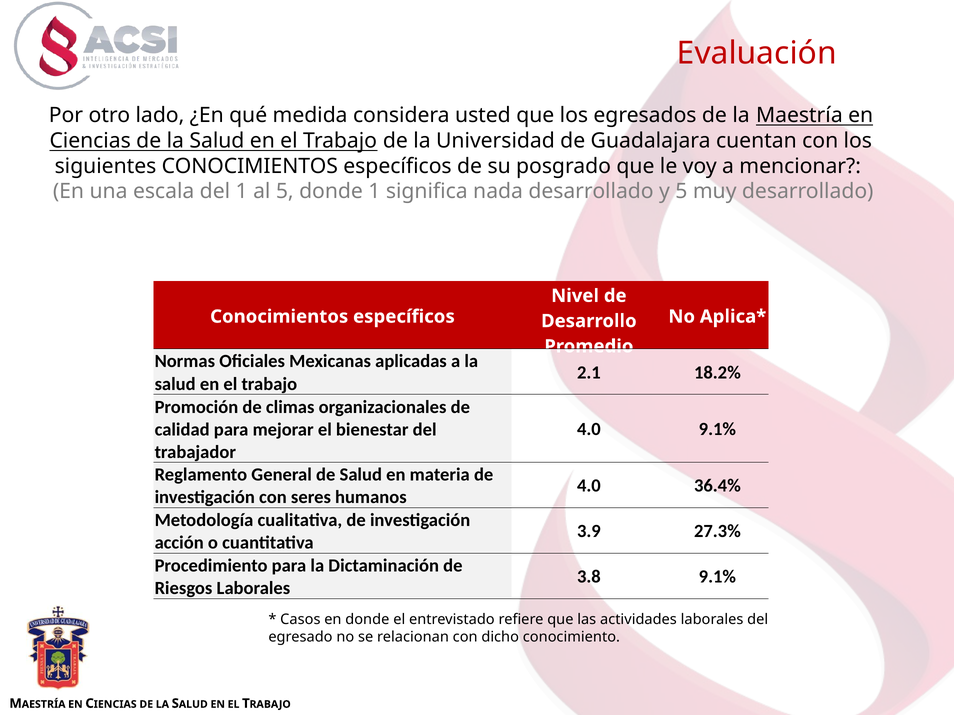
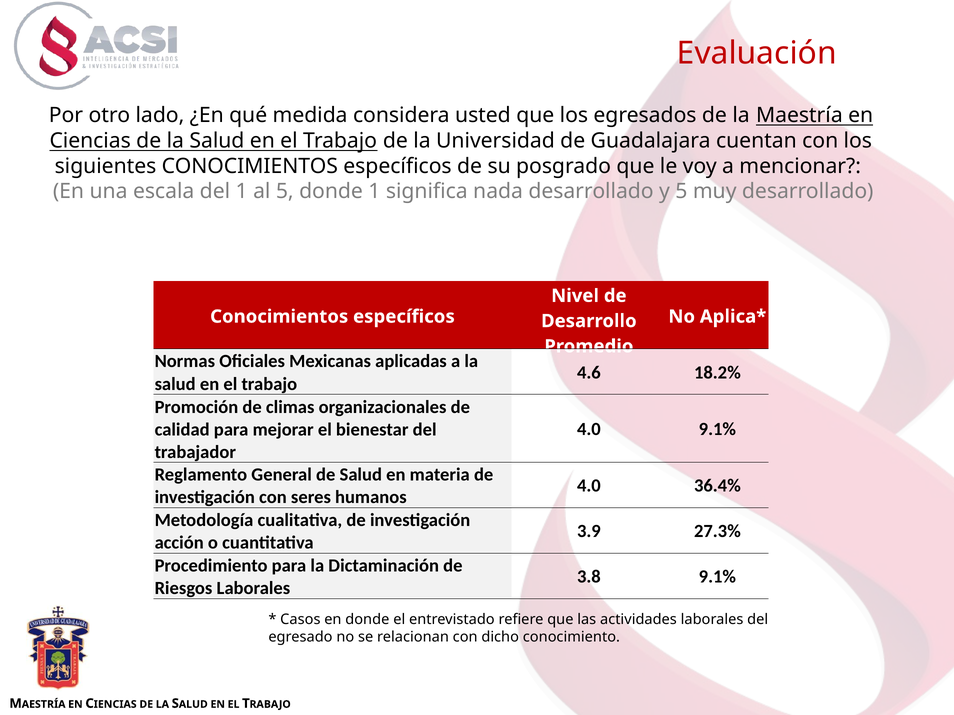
2.1: 2.1 -> 4.6
